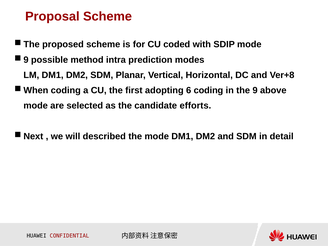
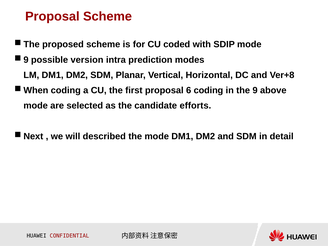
method: method -> version
first adopting: adopting -> proposal
